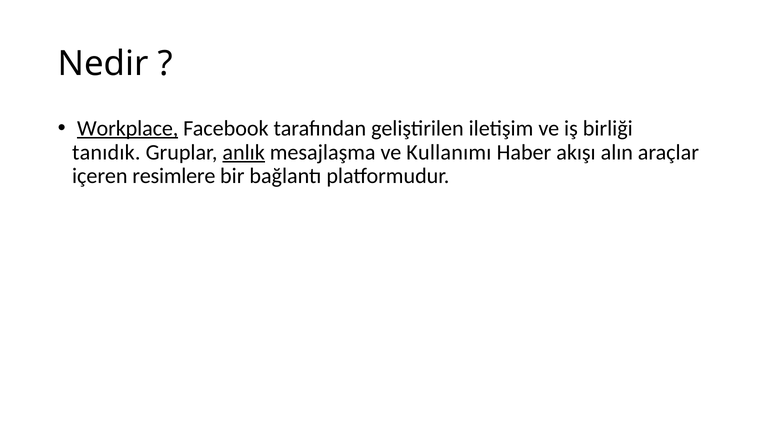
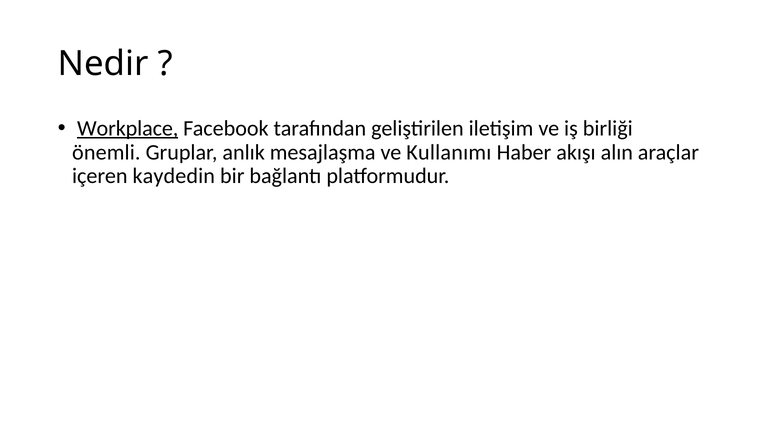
tanıdık: tanıdık -> önemli
anlık underline: present -> none
resimlere: resimlere -> kaydedin
